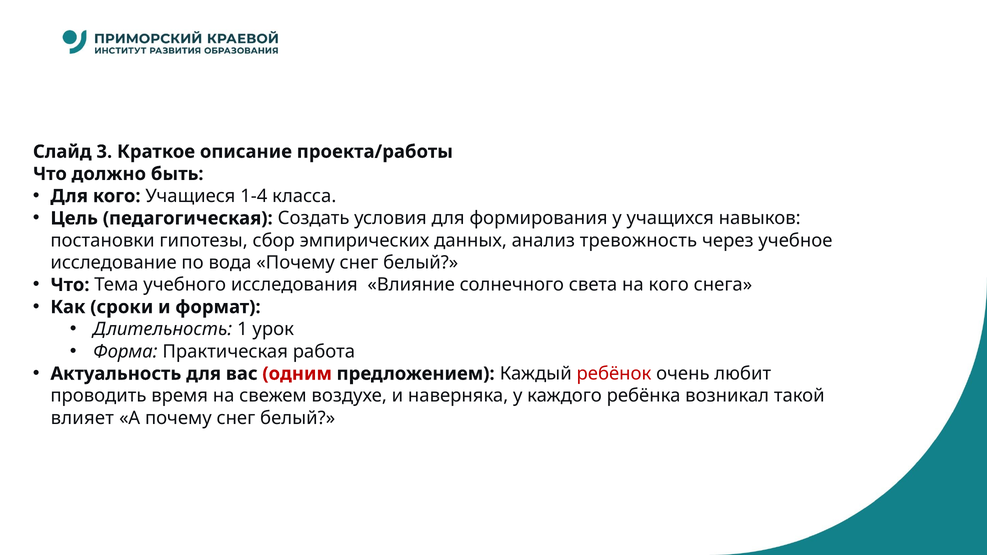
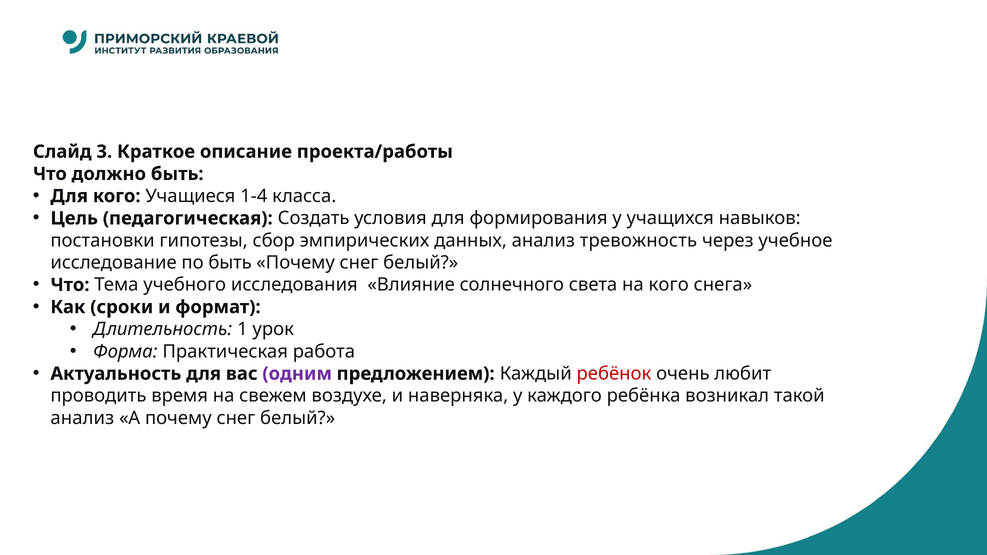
по вода: вода -> быть
одним colour: red -> purple
влияет at (82, 418): влияет -> анализ
